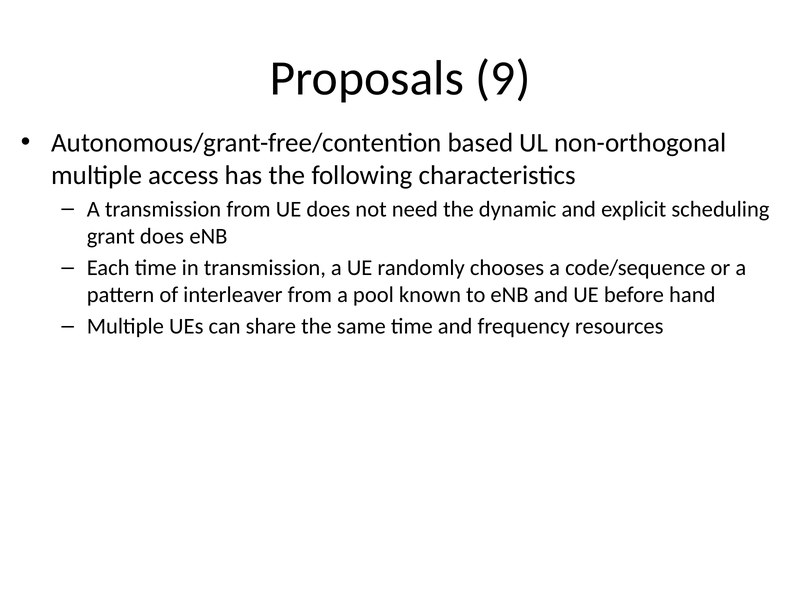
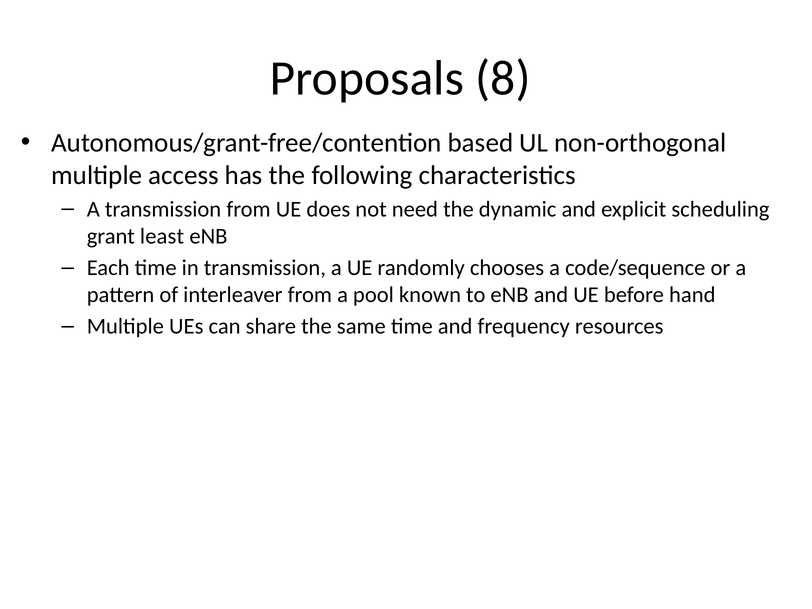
9: 9 -> 8
grant does: does -> least
